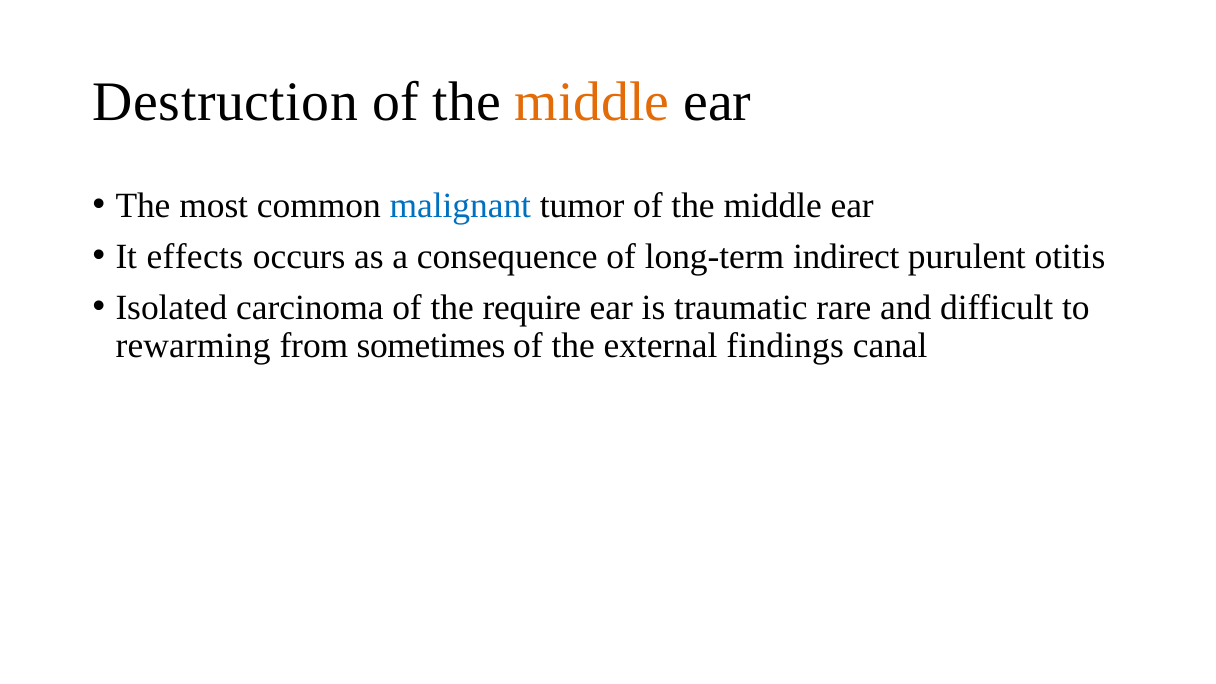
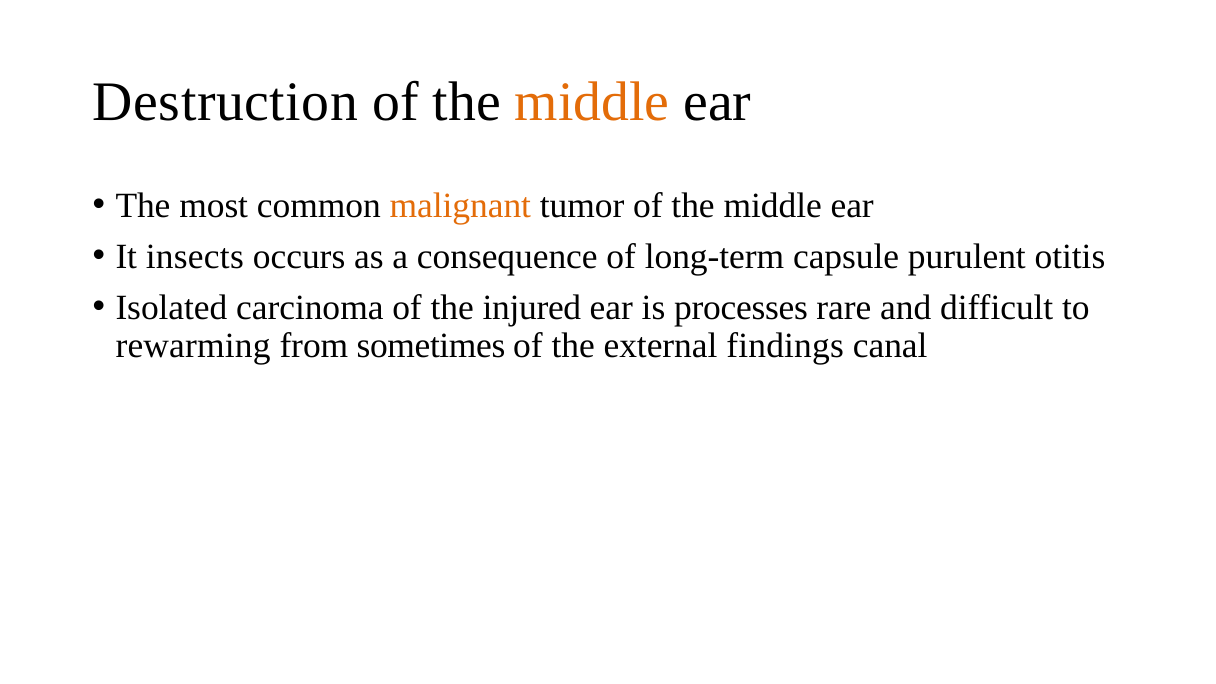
malignant colour: blue -> orange
effects: effects -> insects
indirect: indirect -> capsule
require: require -> injured
traumatic: traumatic -> processes
